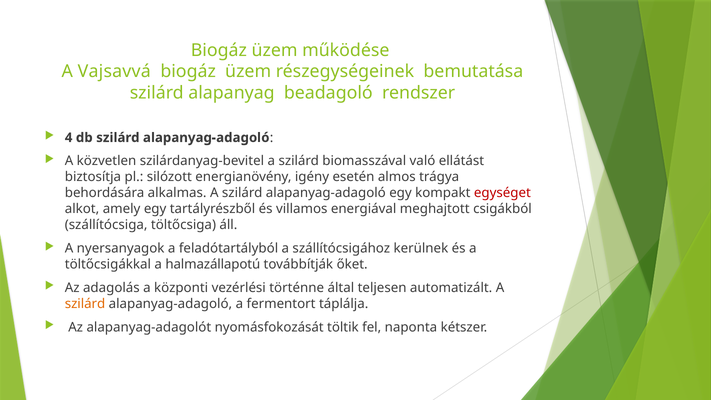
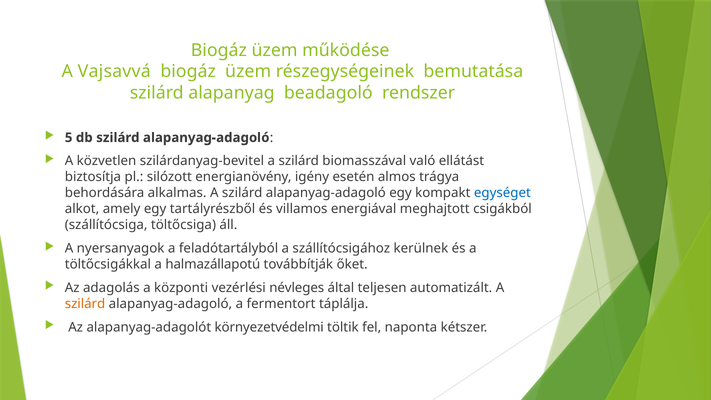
4: 4 -> 5
egységet colour: red -> blue
történne: történne -> névleges
nyomásfokozását: nyomásfokozását -> környezetvédelmi
